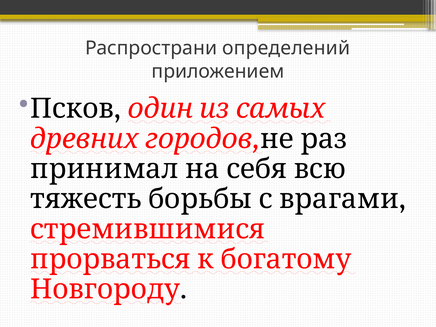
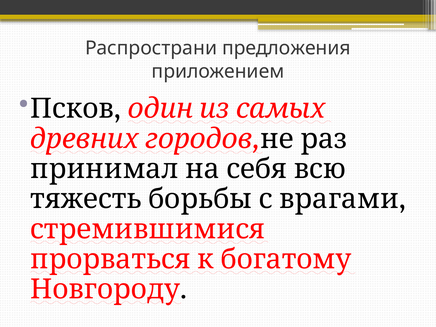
определений: определений -> предложения
